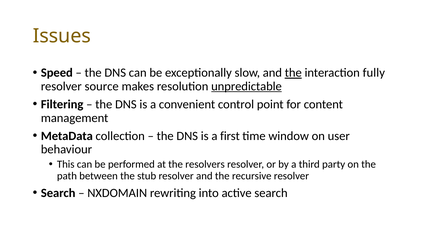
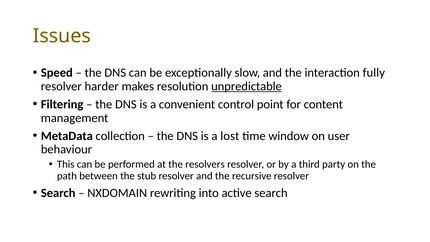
the at (293, 73) underline: present -> none
source: source -> harder
first: first -> lost
